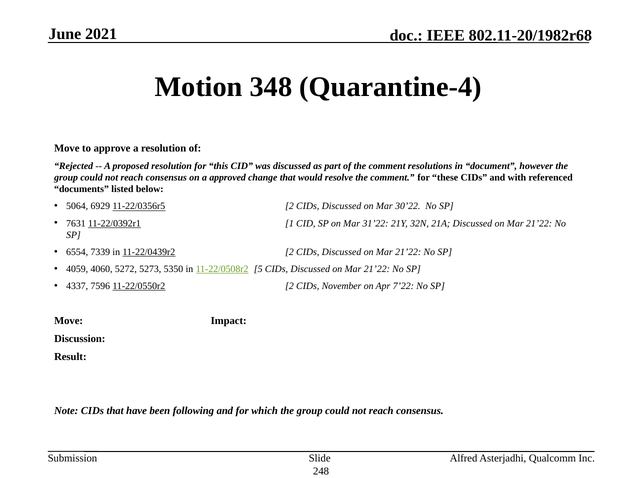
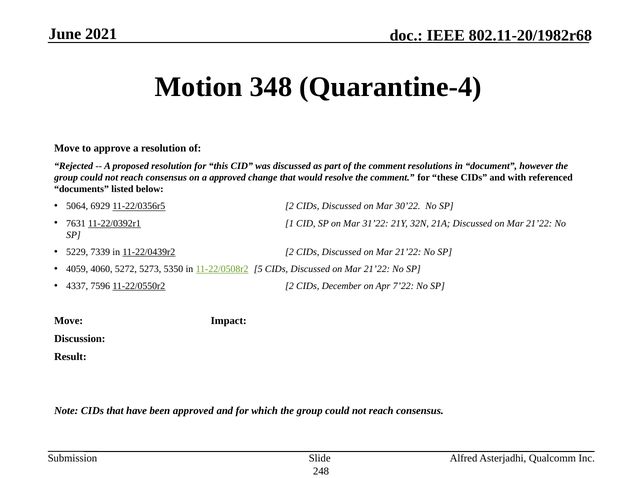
6554: 6554 -> 5229
November: November -> December
been following: following -> approved
